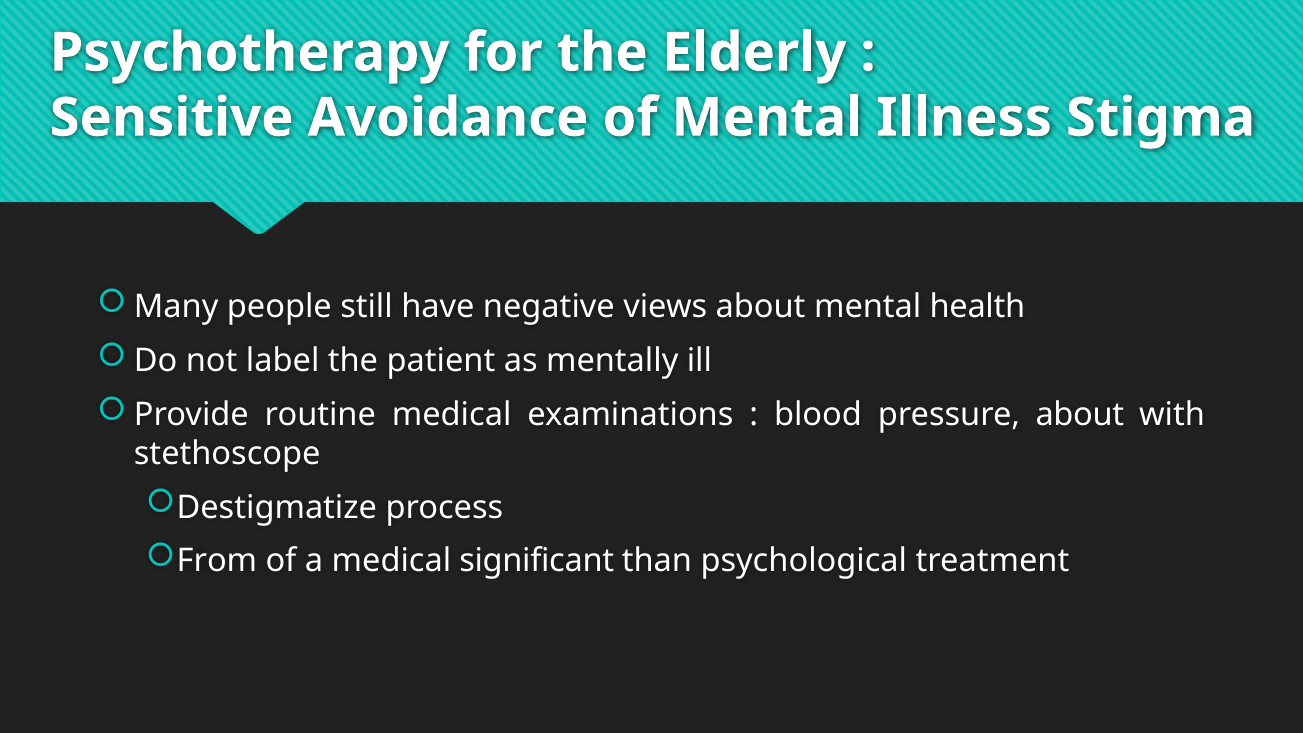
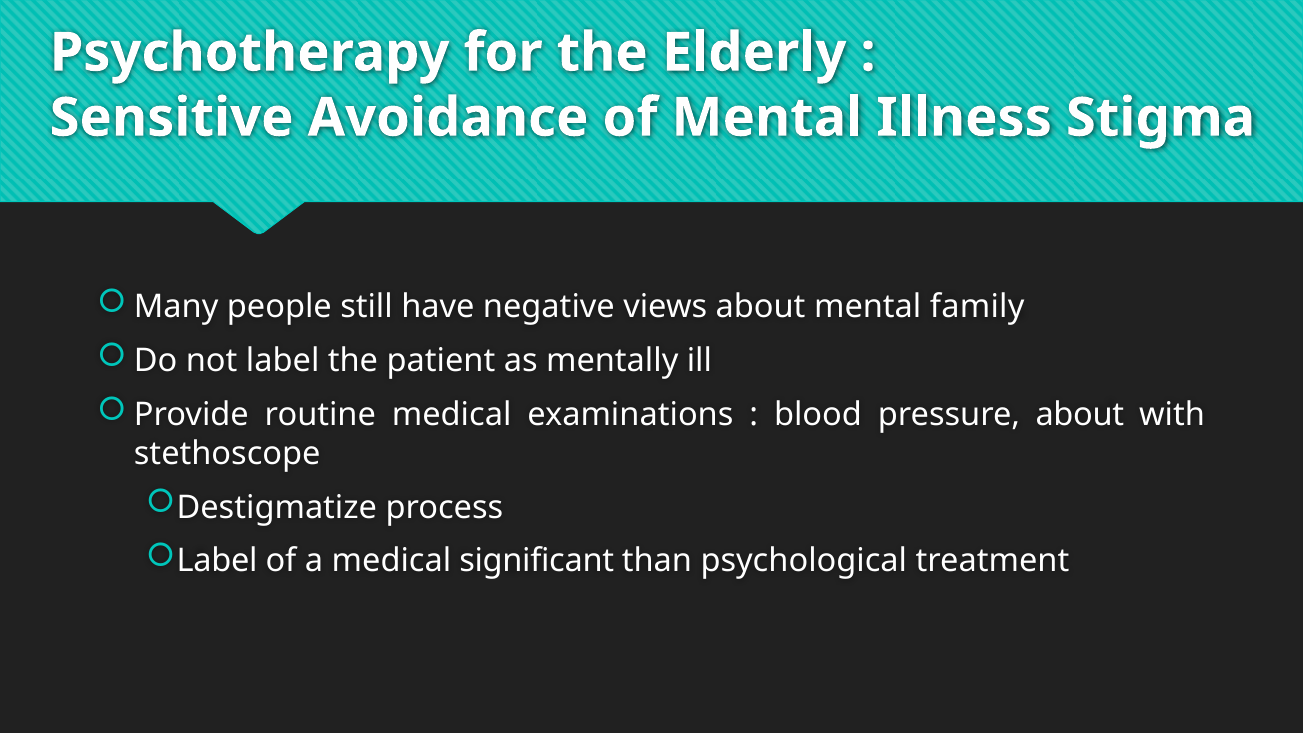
health: health -> family
From at (217, 561): From -> Label
